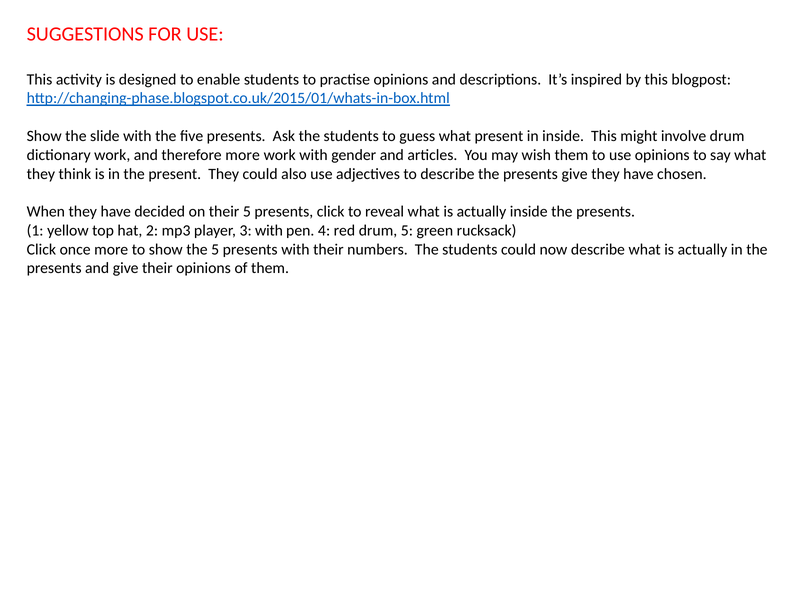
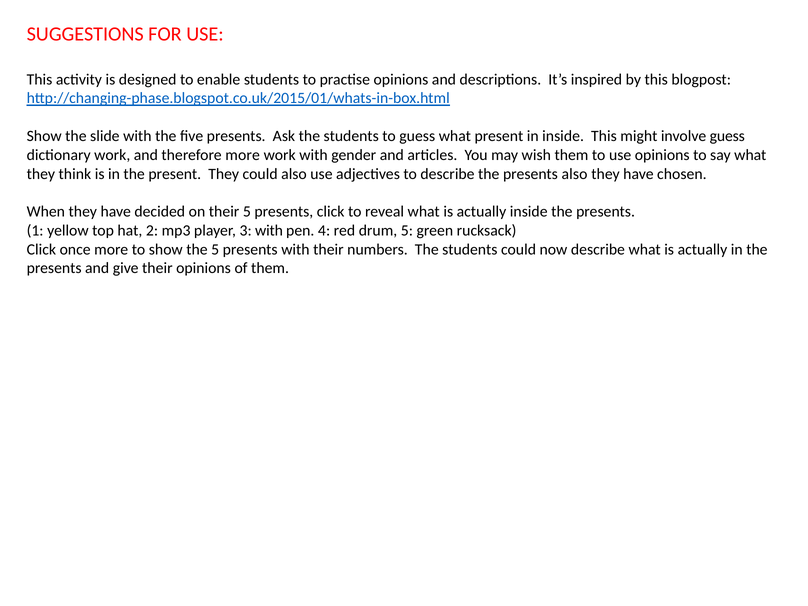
involve drum: drum -> guess
presents give: give -> also
